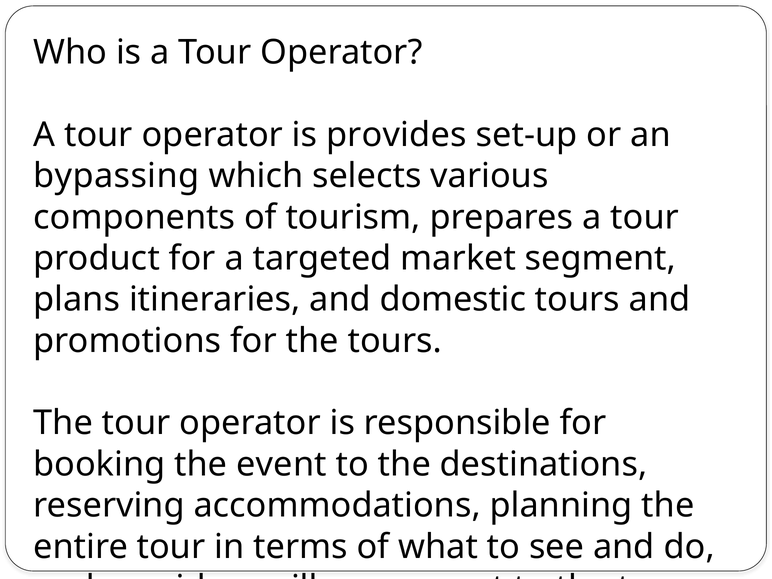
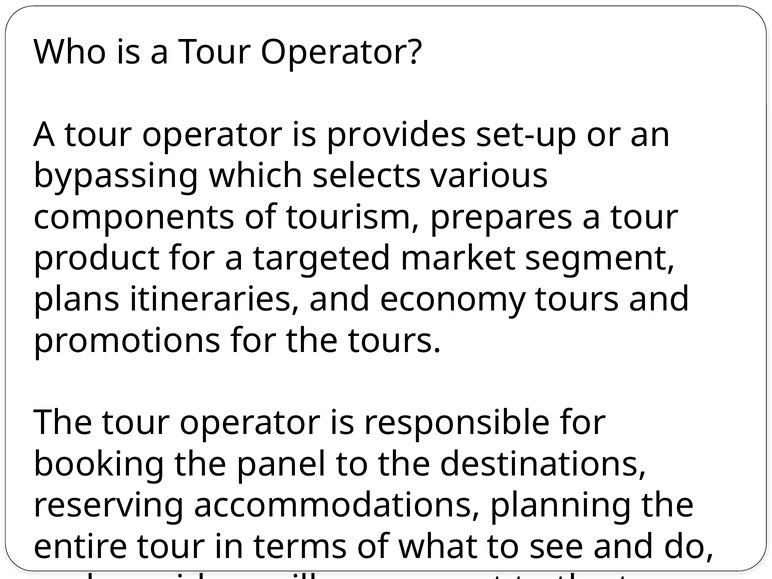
domestic: domestic -> economy
event: event -> panel
